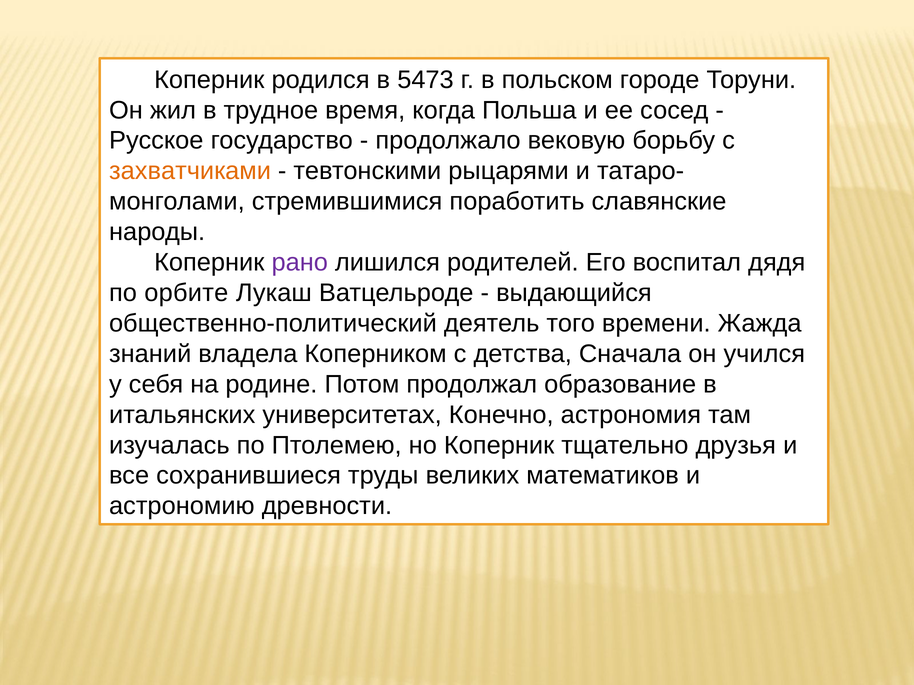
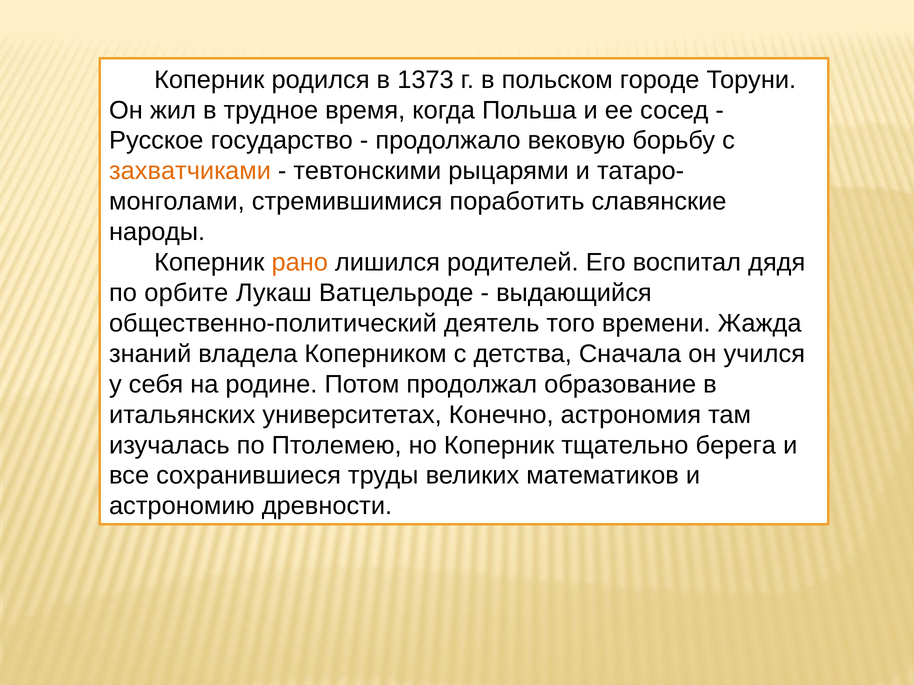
5473: 5473 -> 1373
рано colour: purple -> orange
друзья: друзья -> берега
